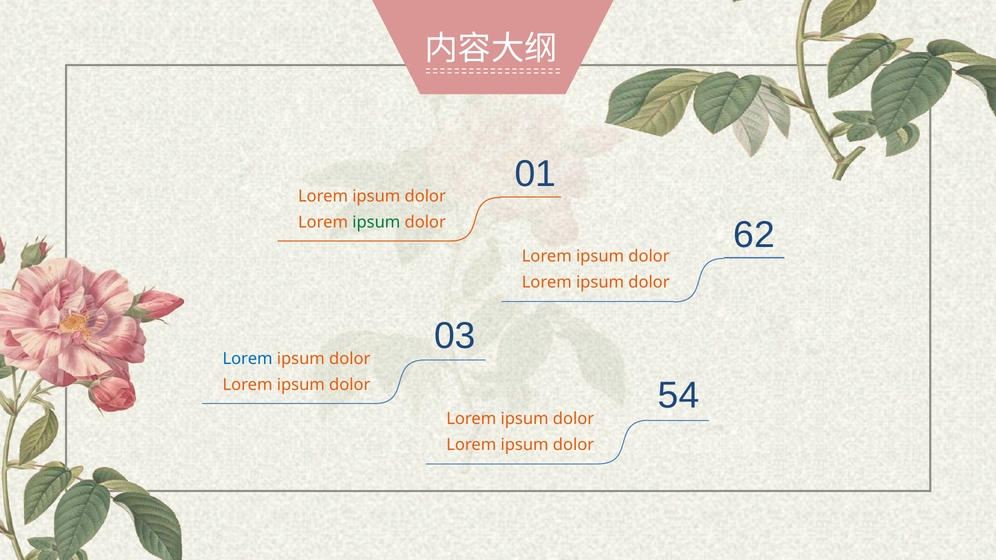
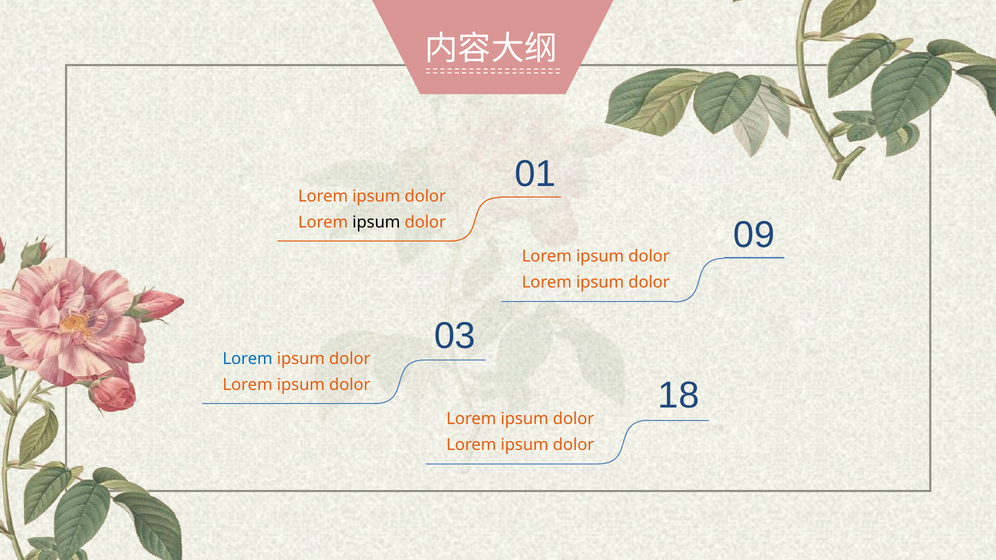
ipsum at (376, 222) colour: green -> black
62: 62 -> 09
54: 54 -> 18
